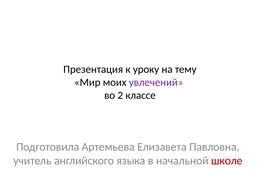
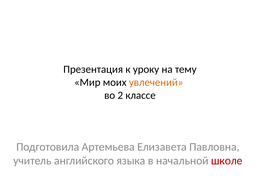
увлечений colour: purple -> orange
